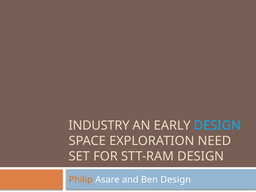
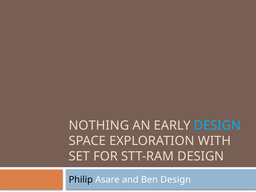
INDUSTRY: INDUSTRY -> NOTHING
NEED: NEED -> WITH
Philip colour: orange -> black
